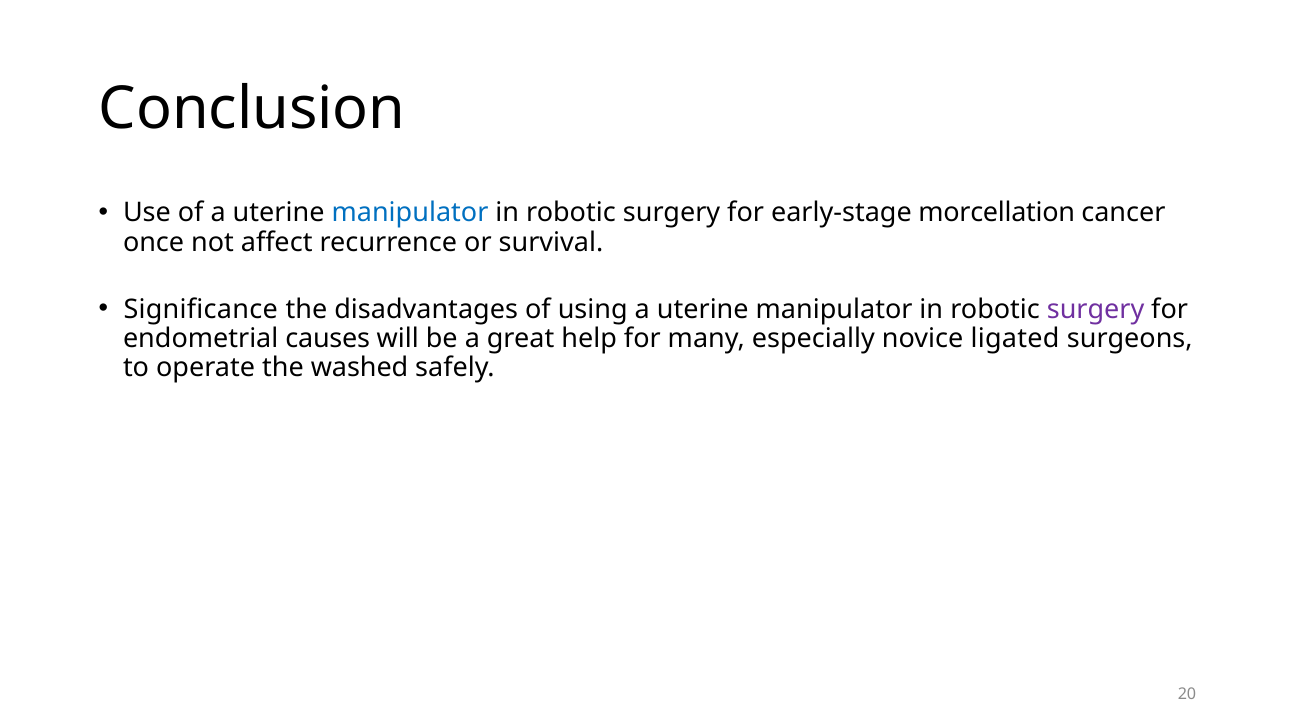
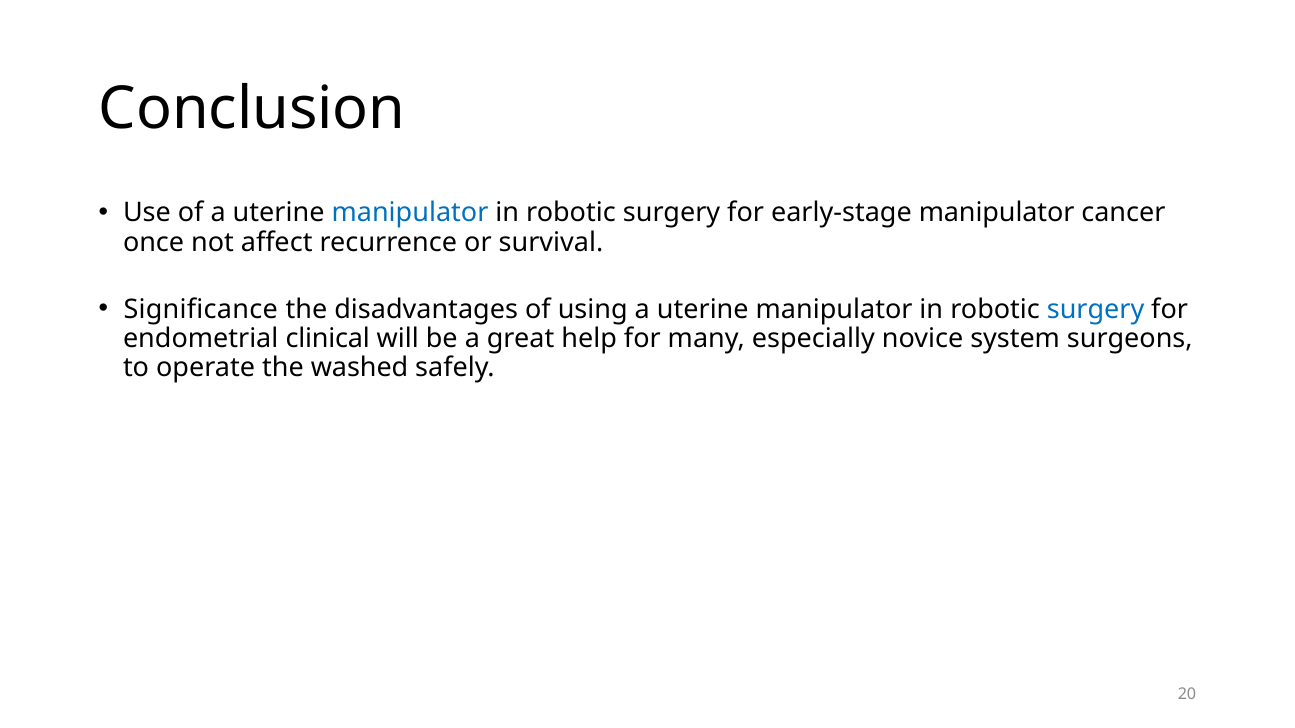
early‐stage morcellation: morcellation -> manipulator
surgery at (1096, 309) colour: purple -> blue
causes: causes -> clinical
ligated: ligated -> system
